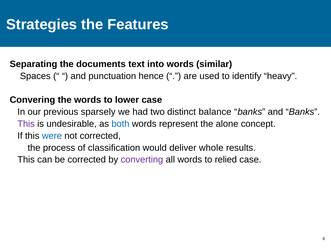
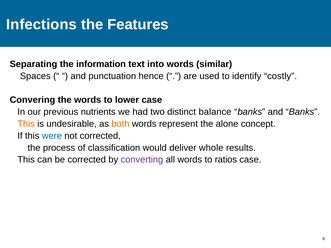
Strategies: Strategies -> Infections
documents: documents -> information
heavy: heavy -> costly
sparsely: sparsely -> nutrients
This at (26, 124) colour: purple -> orange
both colour: blue -> orange
relied: relied -> ratios
